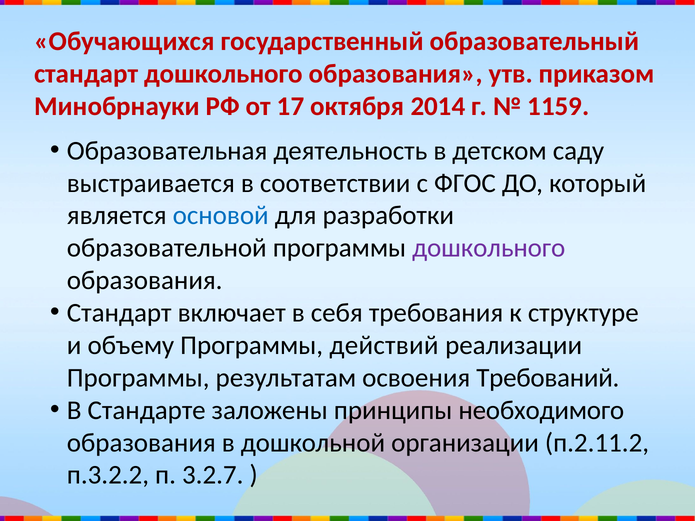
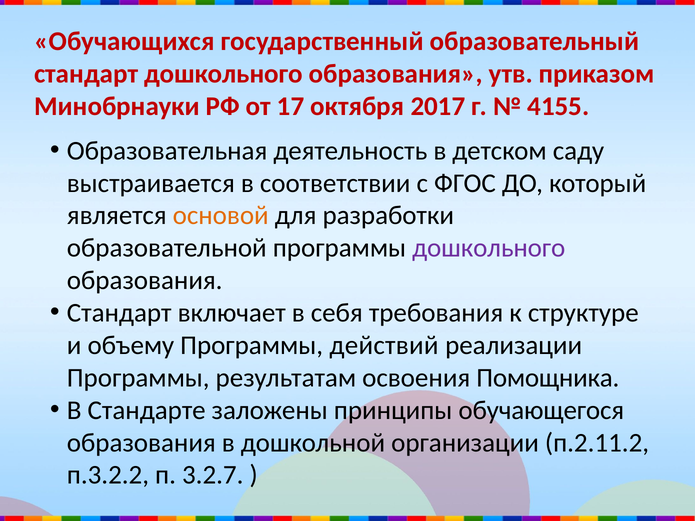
2014: 2014 -> 2017
1159: 1159 -> 4155
основой colour: blue -> orange
Требований: Требований -> Помощника
необходимого: необходимого -> обучающегося
